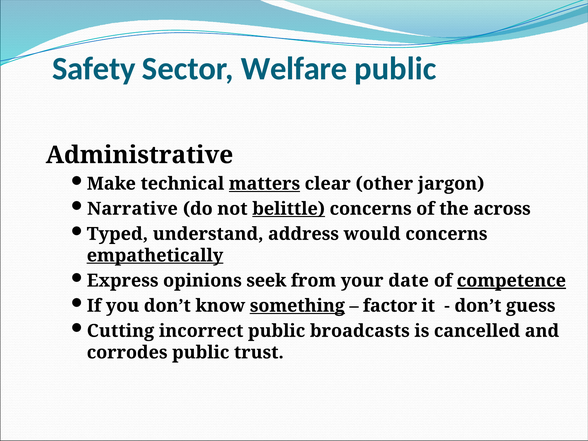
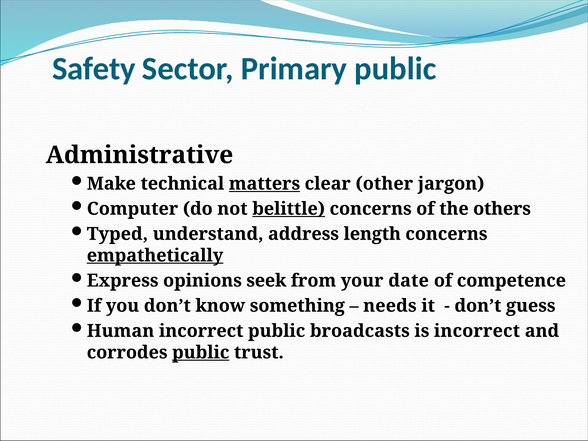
Welfare: Welfare -> Primary
Narrative: Narrative -> Computer
across: across -> others
would: would -> length
competence underline: present -> none
something underline: present -> none
factor: factor -> needs
Cutting: Cutting -> Human
is cancelled: cancelled -> incorrect
public at (201, 352) underline: none -> present
